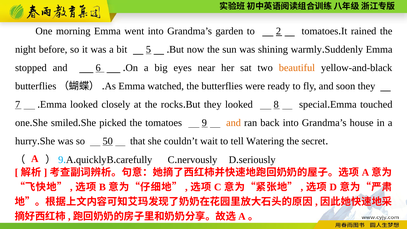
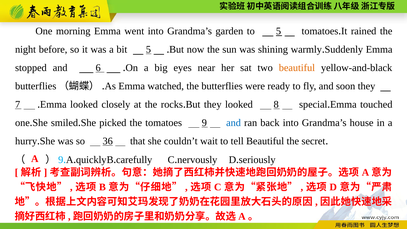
to 2: 2 -> 5
and at (234, 123) colour: orange -> blue
50: 50 -> 36
tell Watering: Watering -> Beautiful
